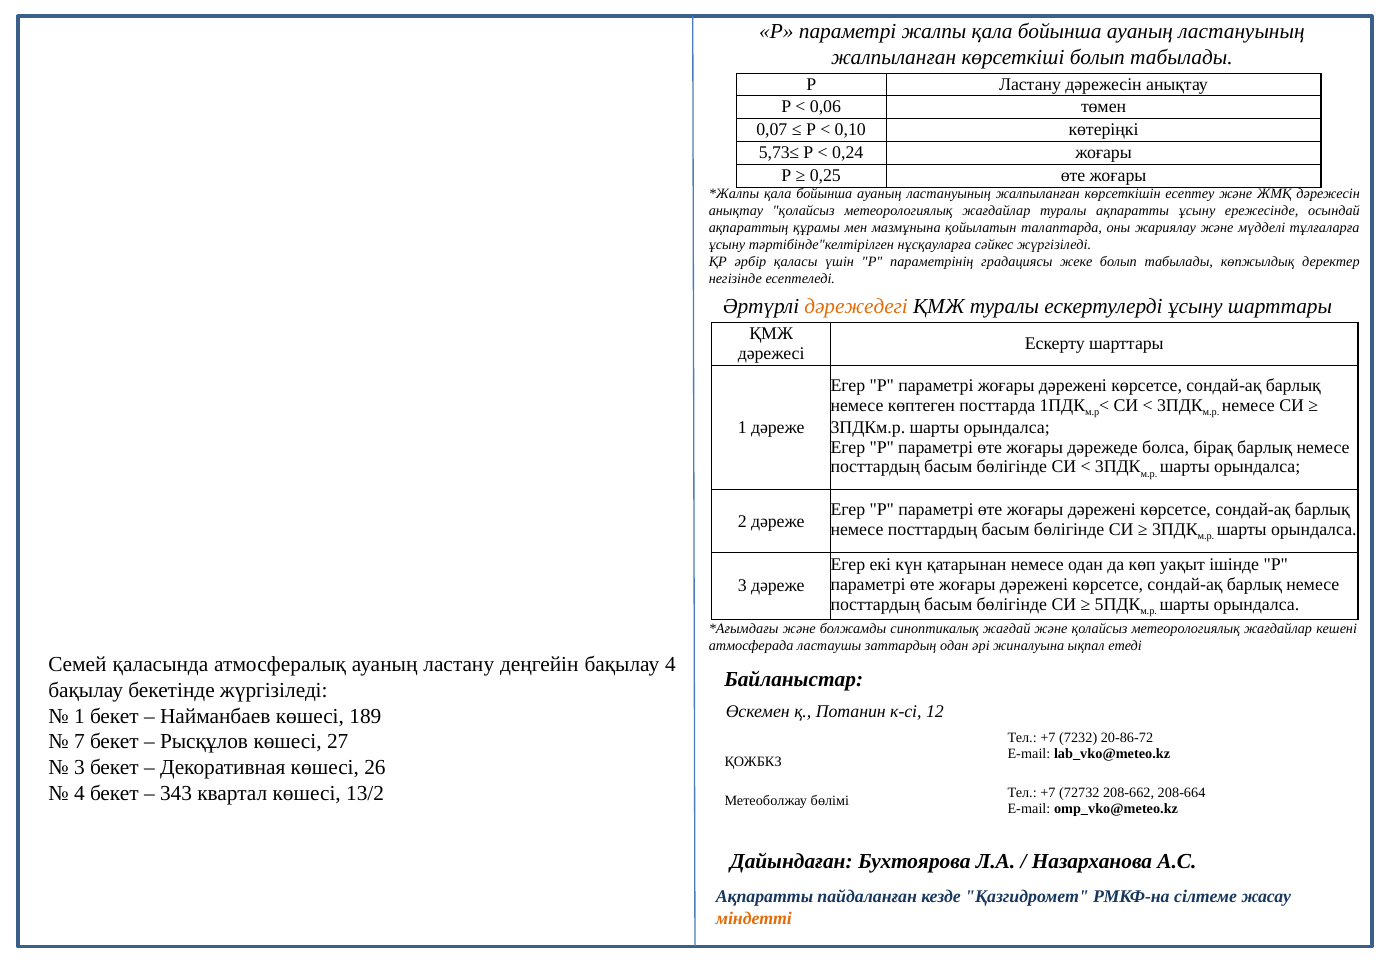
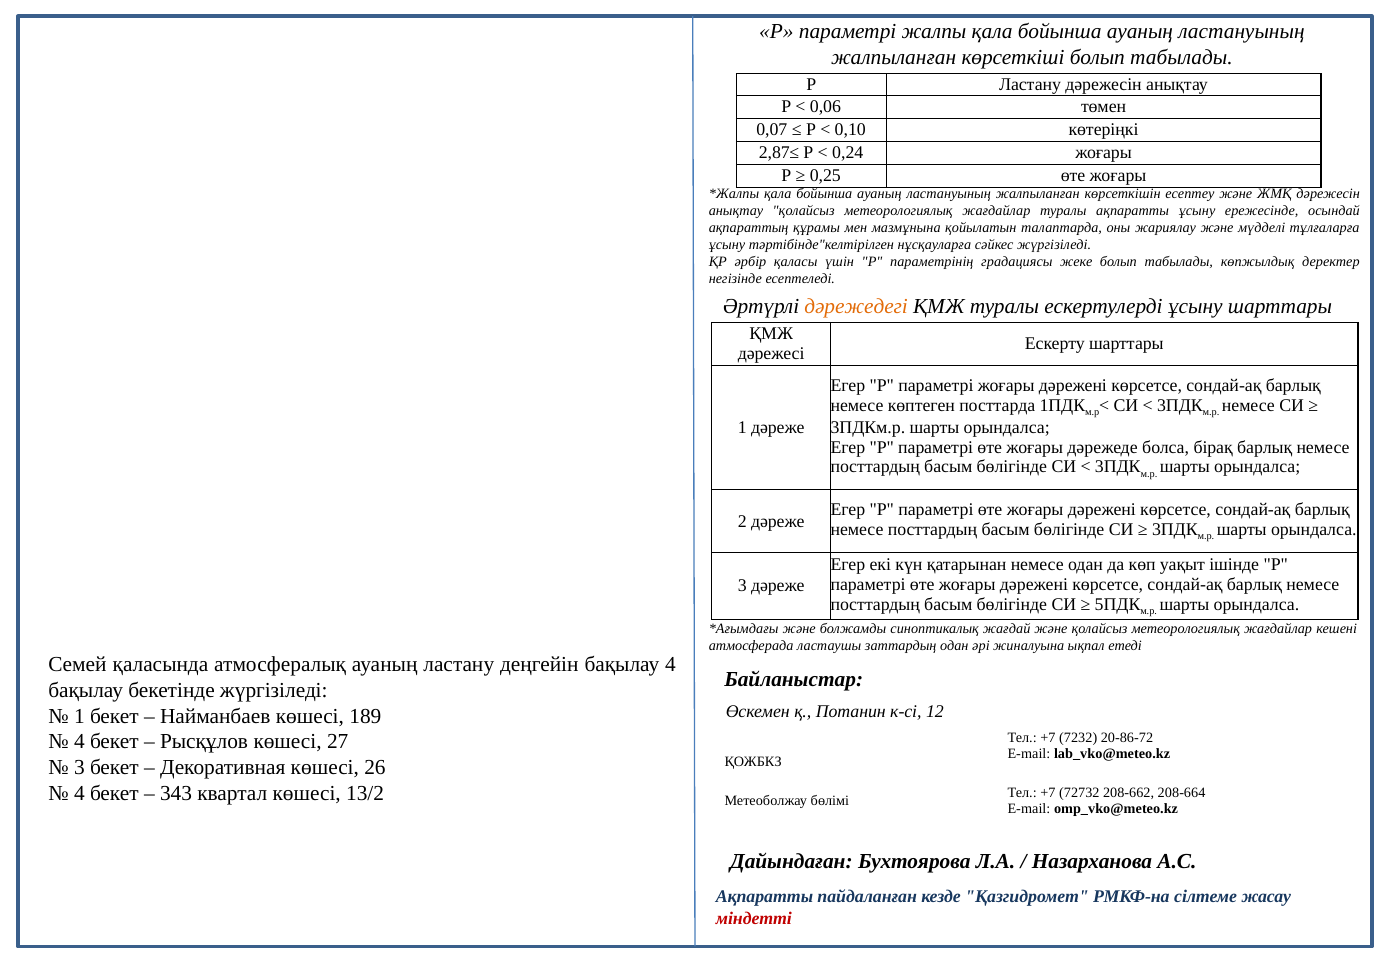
5,73≤: 5,73≤ -> 2,87≤
7 at (79, 741): 7 -> 4
міндетті colour: orange -> red
